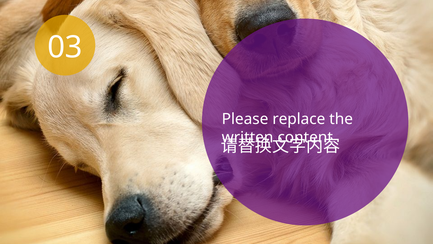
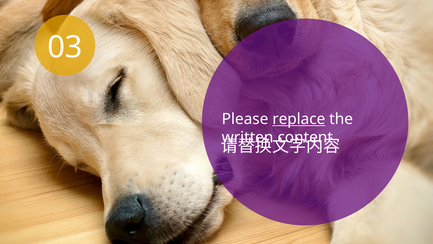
replace underline: none -> present
